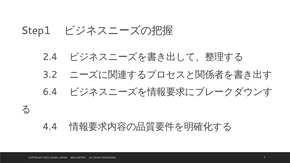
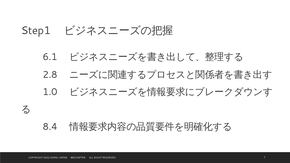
2.4: 2.4 -> 6.1
3.2: 3.2 -> 2.8
6.4: 6.4 -> 1.0
4.4: 4.4 -> 8.4
